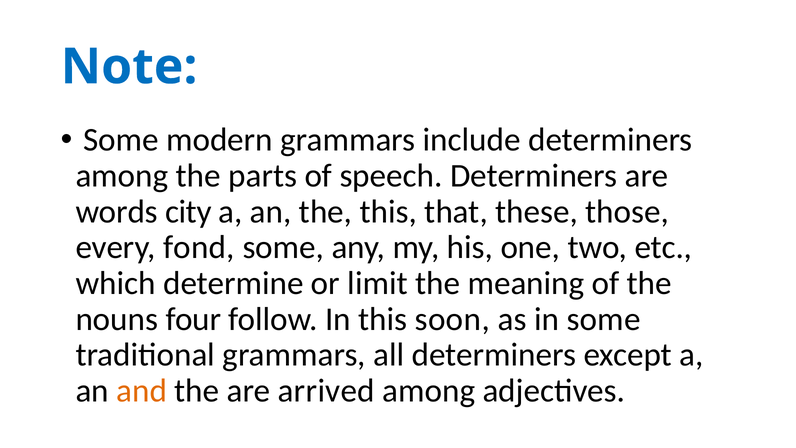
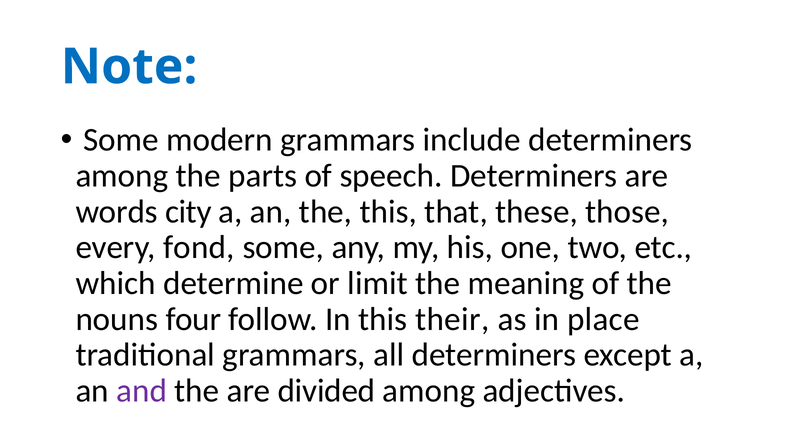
soon: soon -> their
in some: some -> place
and colour: orange -> purple
arrived: arrived -> divided
